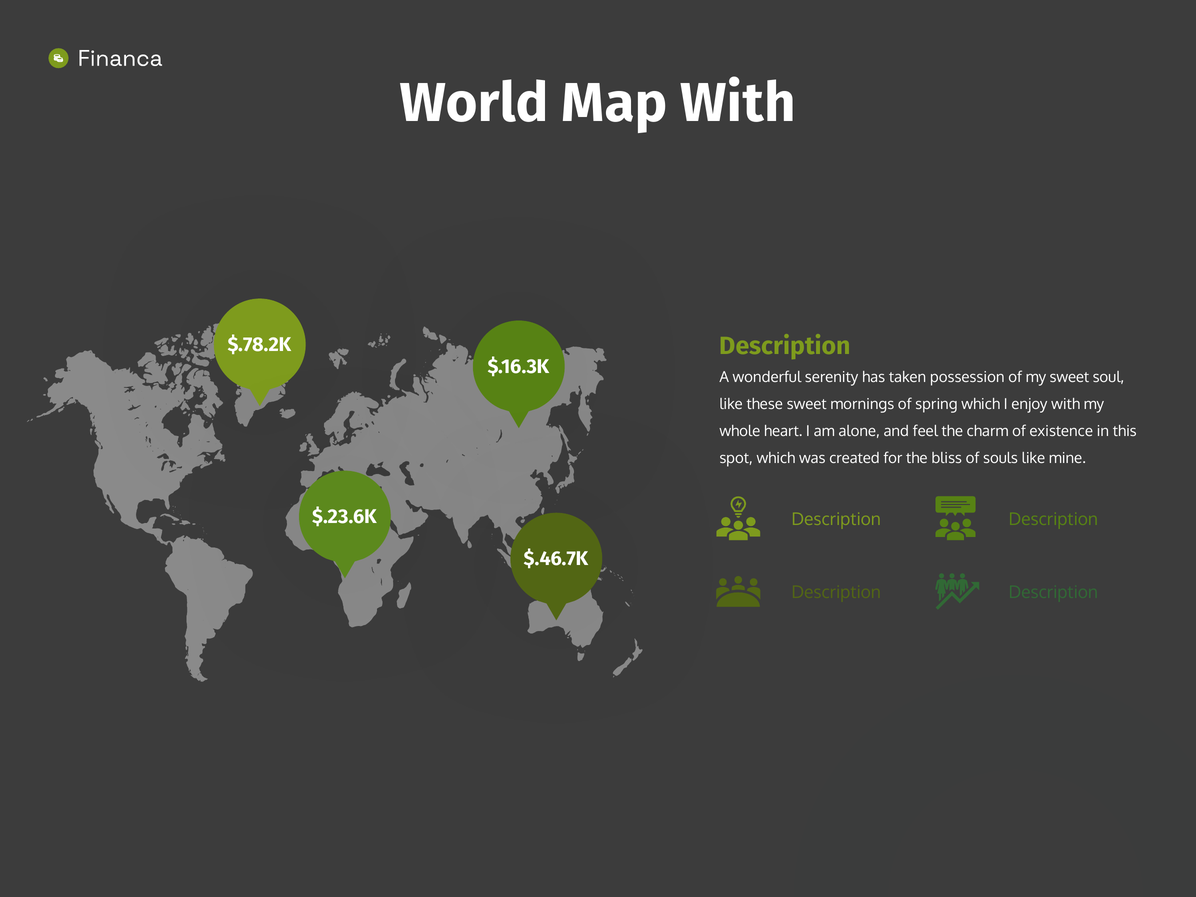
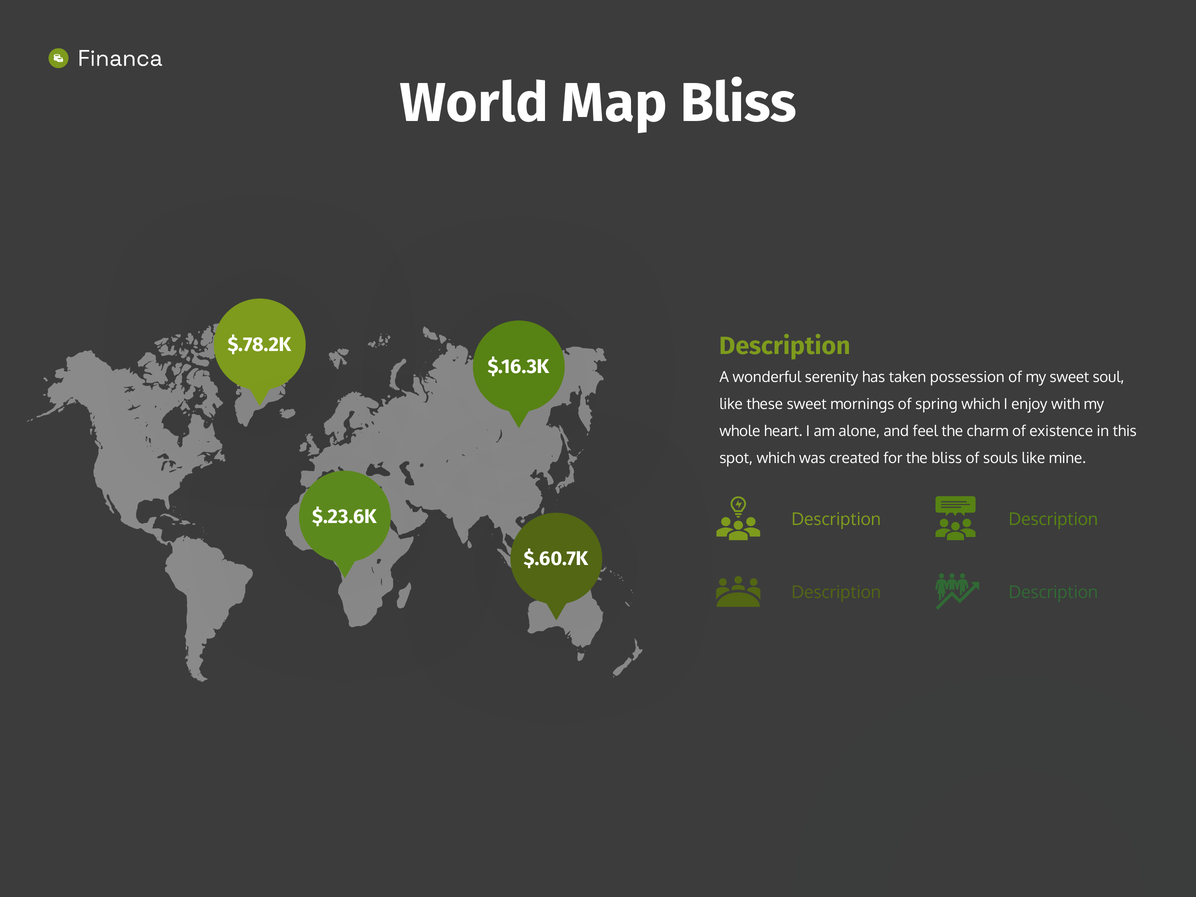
Map With: With -> Bliss
$.46.7K: $.46.7K -> $.60.7K
